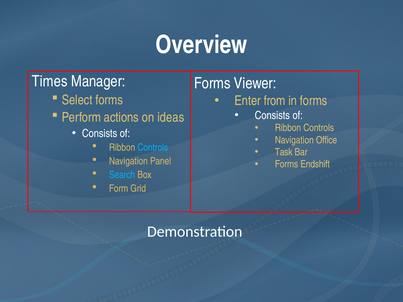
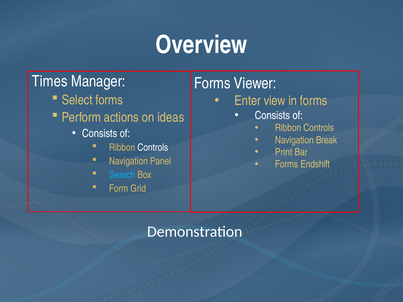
from: from -> view
Office: Office -> Break
Controls at (153, 148) colour: light blue -> white
Task: Task -> Print
